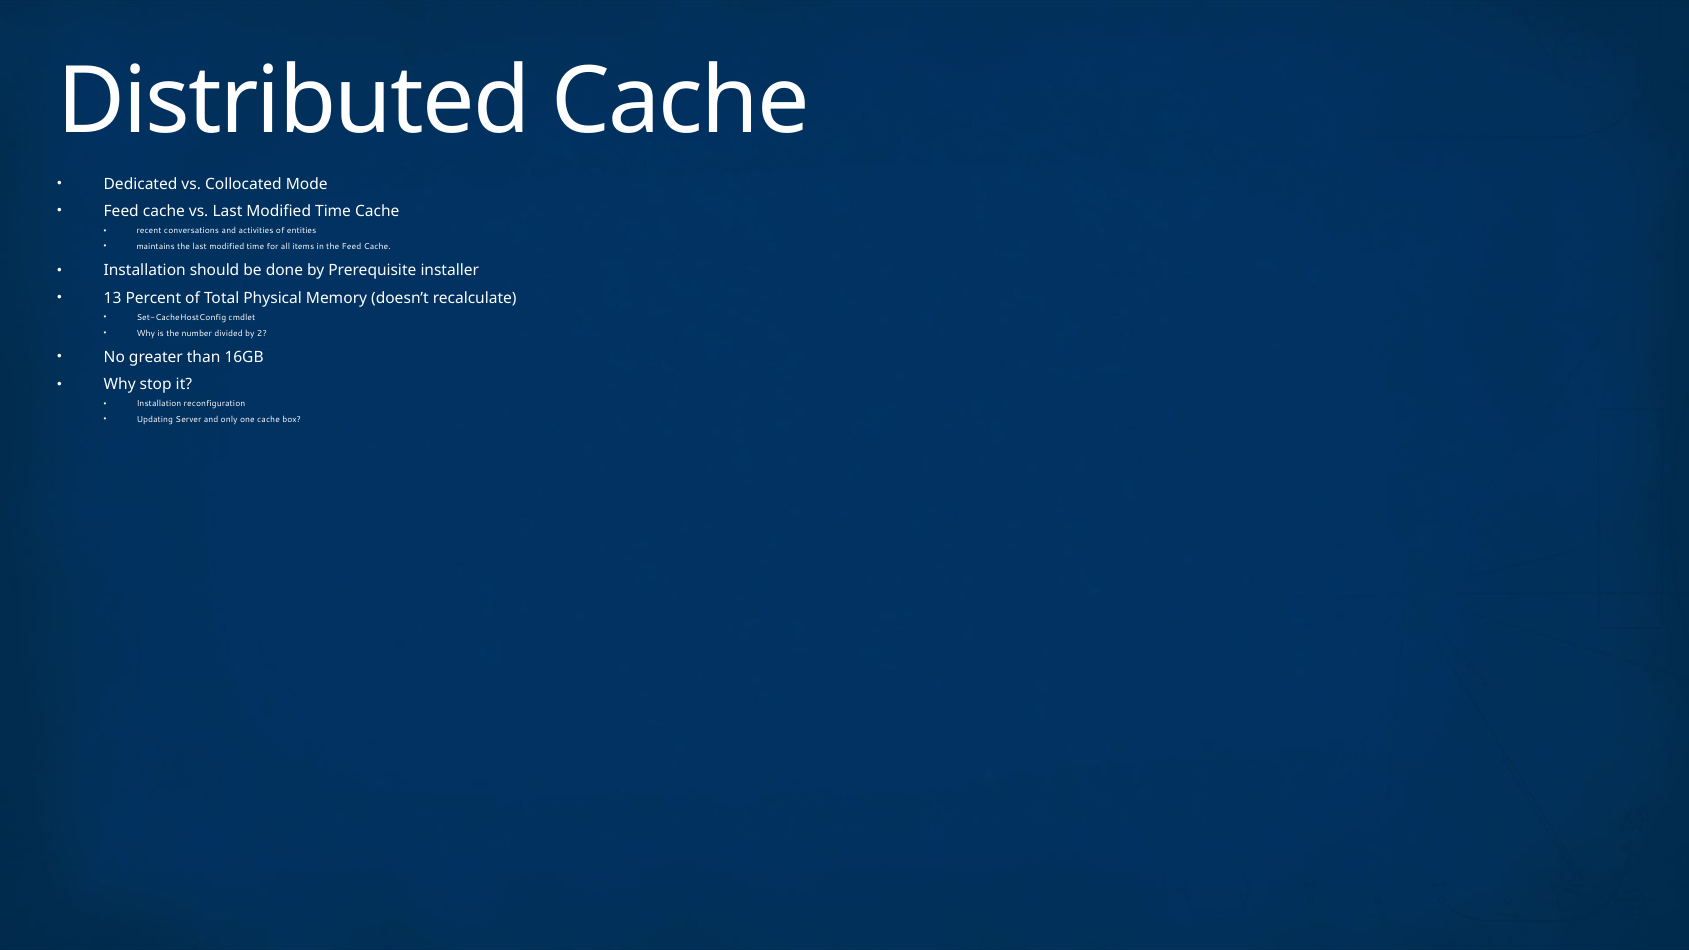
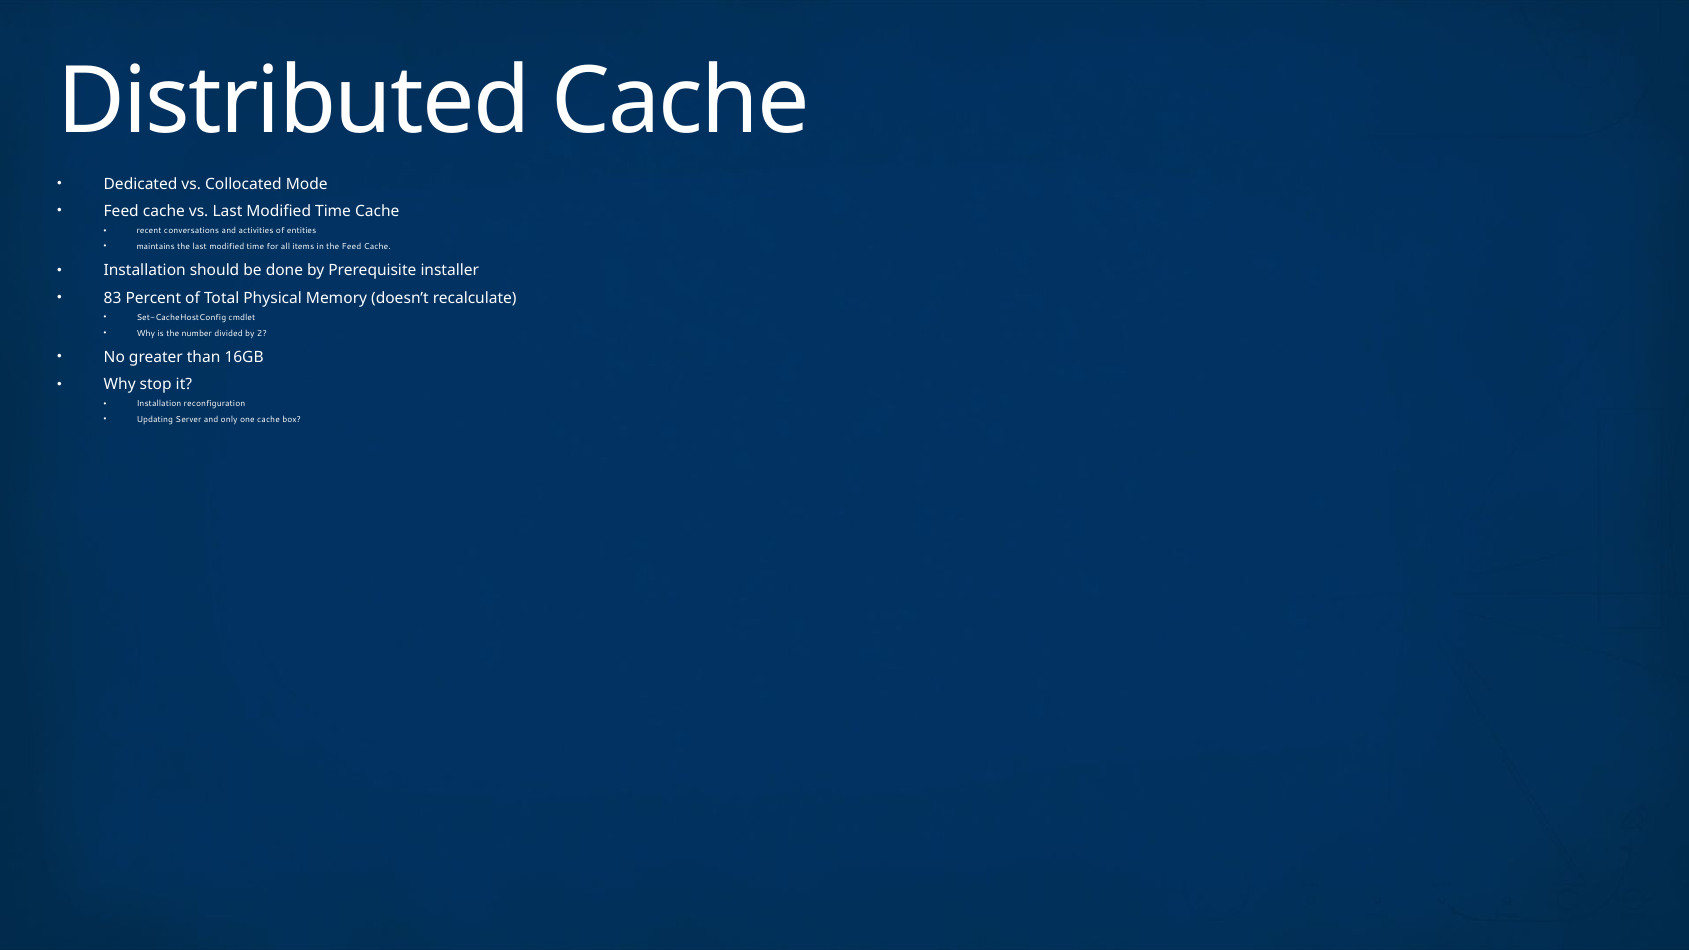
13: 13 -> 83
